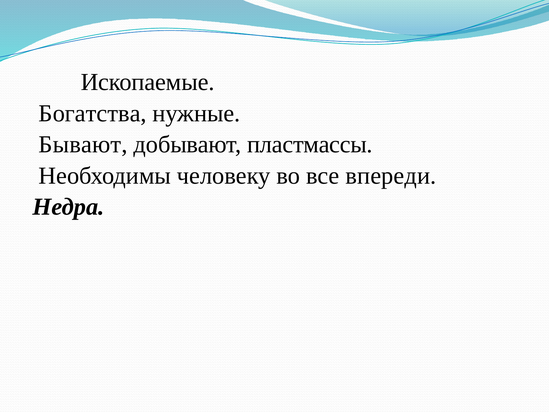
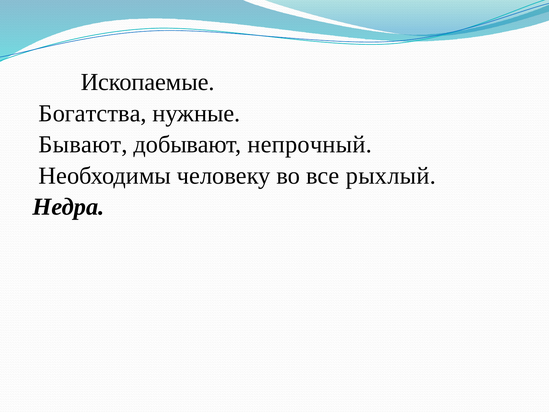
пластмассы: пластмассы -> непрочный
впереди: впереди -> рыхлый
